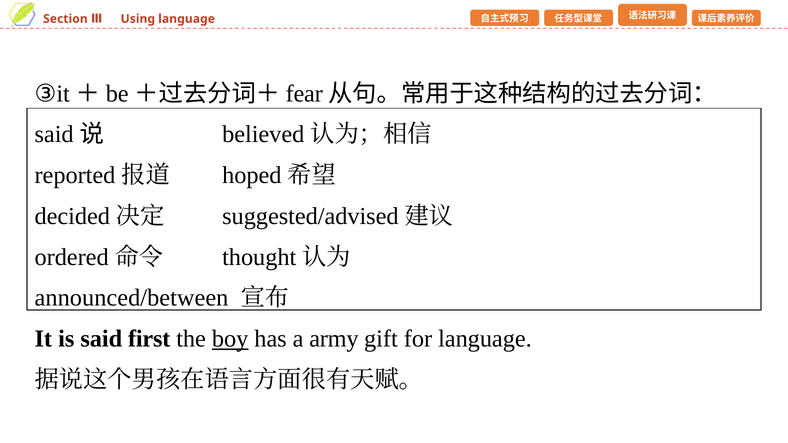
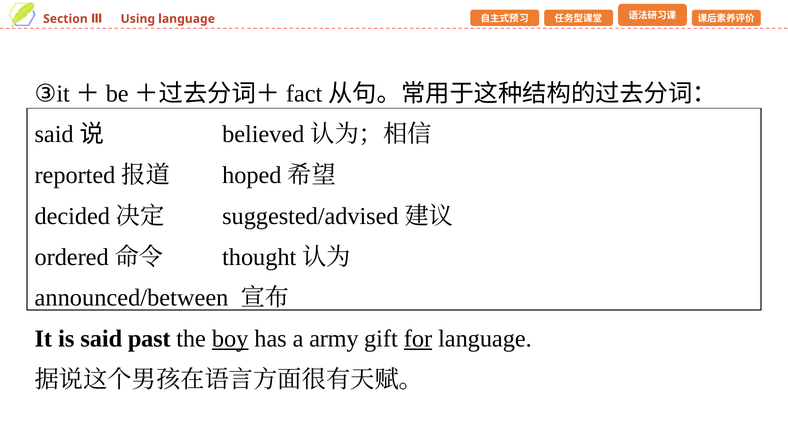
fear: fear -> fact
first: first -> past
for underline: none -> present
